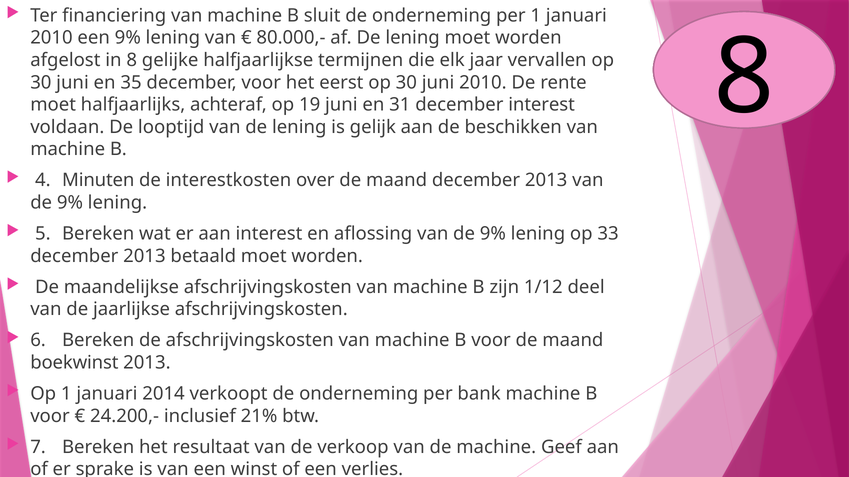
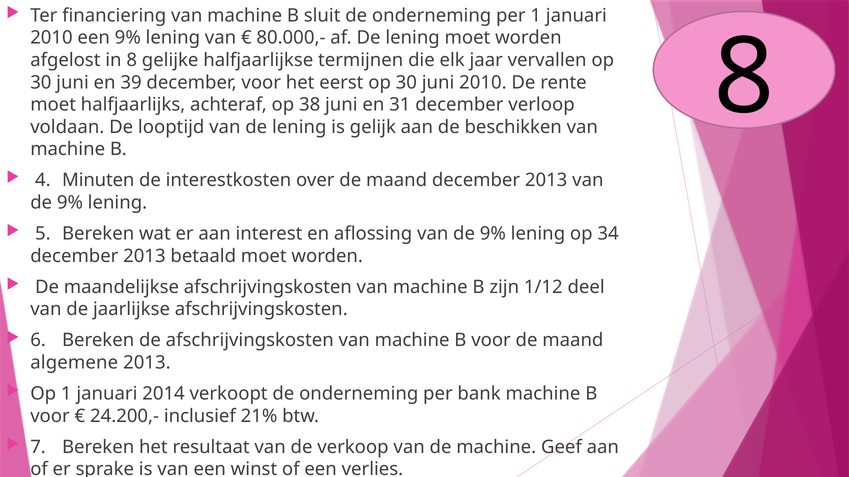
35: 35 -> 39
19: 19 -> 38
december interest: interest -> verloop
33: 33 -> 34
boekwinst: boekwinst -> algemene
